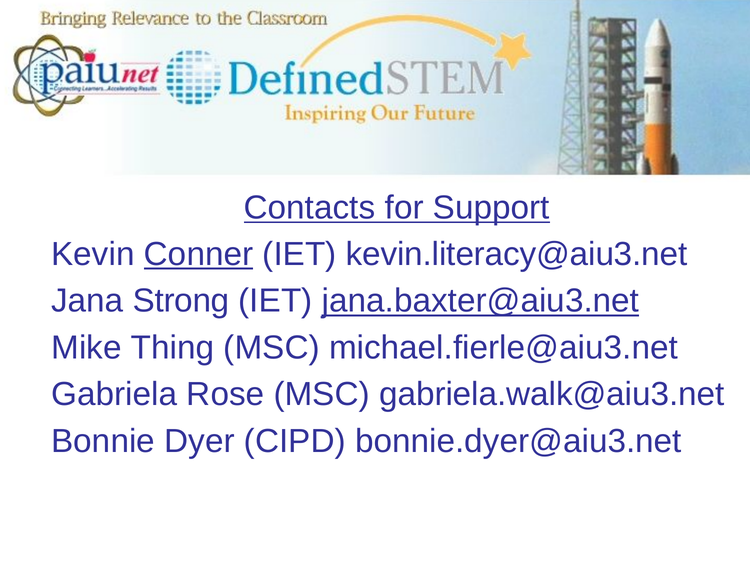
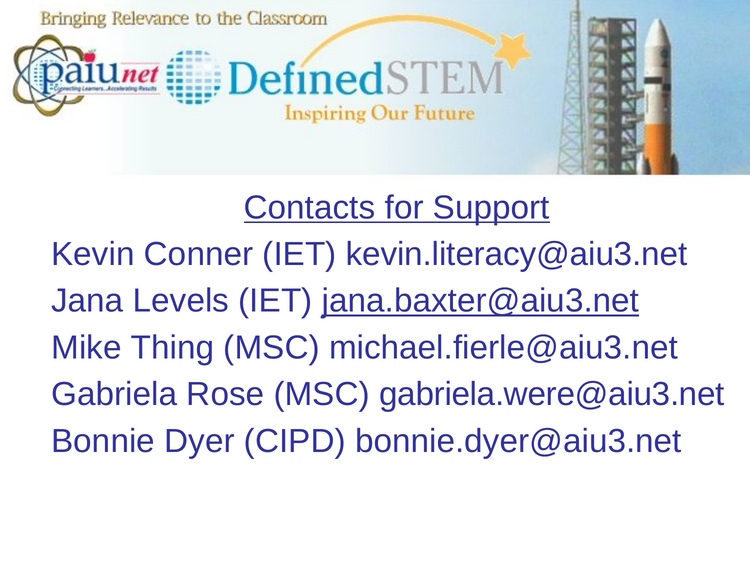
Conner underline: present -> none
Strong: Strong -> Levels
gabriela.walk@aiu3.net: gabriela.walk@aiu3.net -> gabriela.were@aiu3.net
